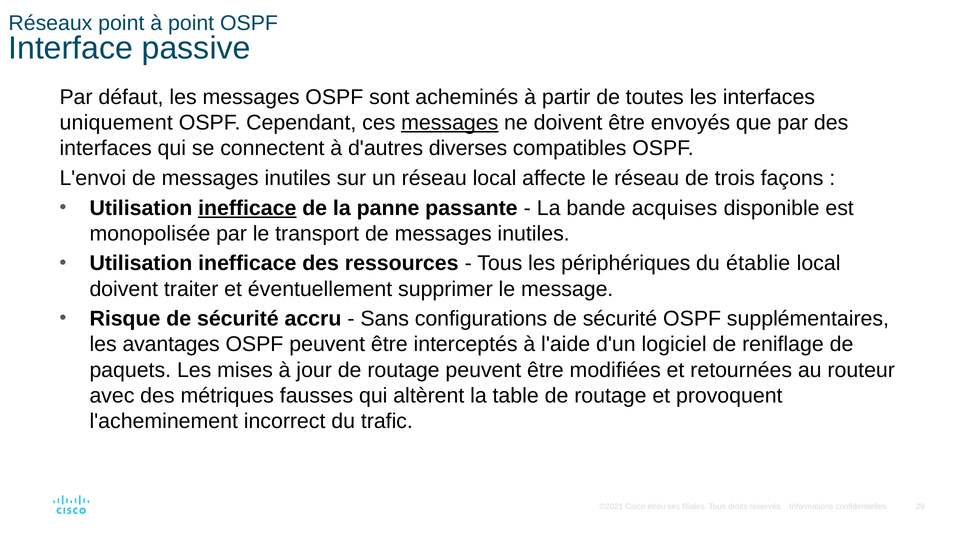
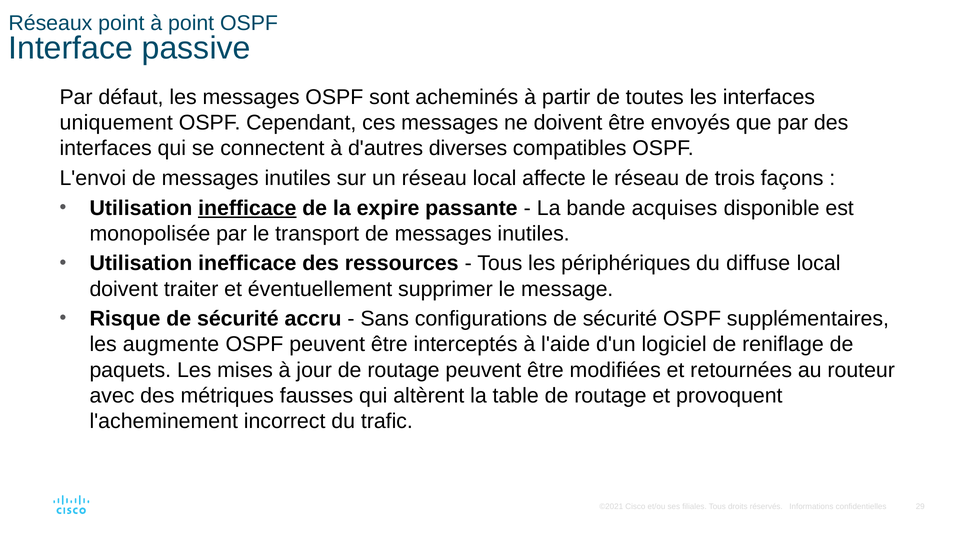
messages at (450, 123) underline: present -> none
panne: panne -> expire
établie: établie -> diffuse
avantages: avantages -> augmente
